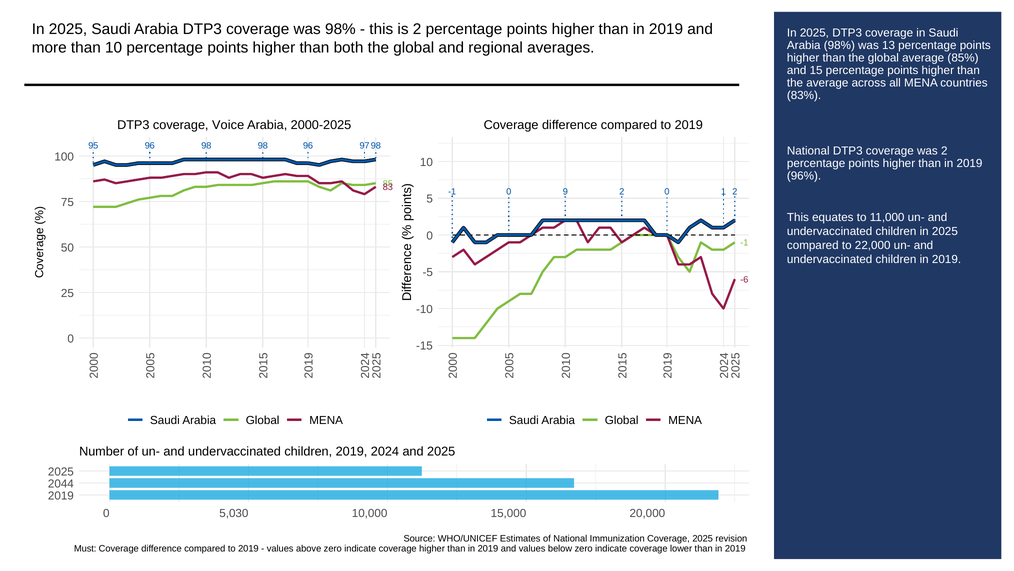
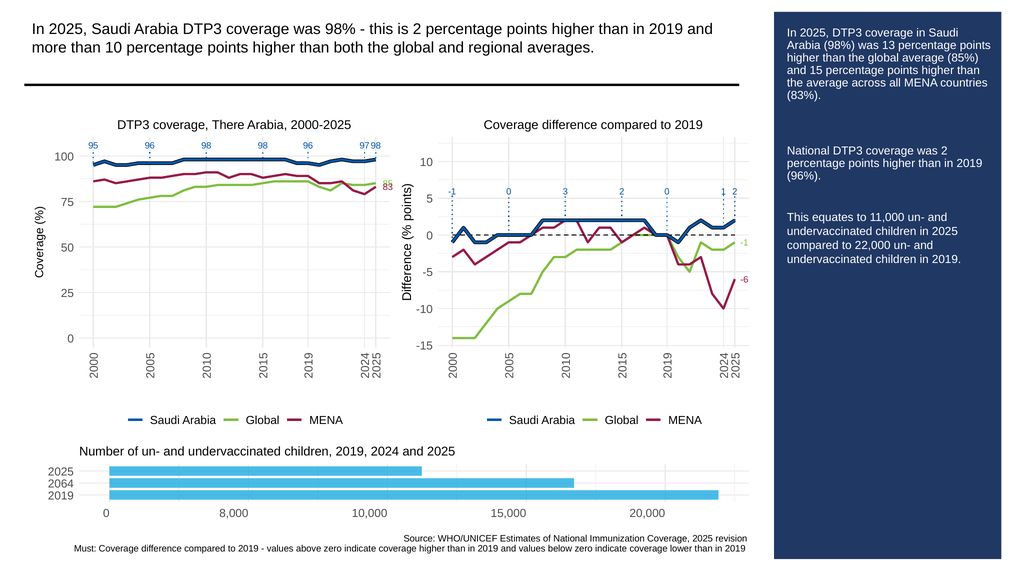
Voice: Voice -> There
0 9: 9 -> 3
2044: 2044 -> 2064
5,030: 5,030 -> 8,000
